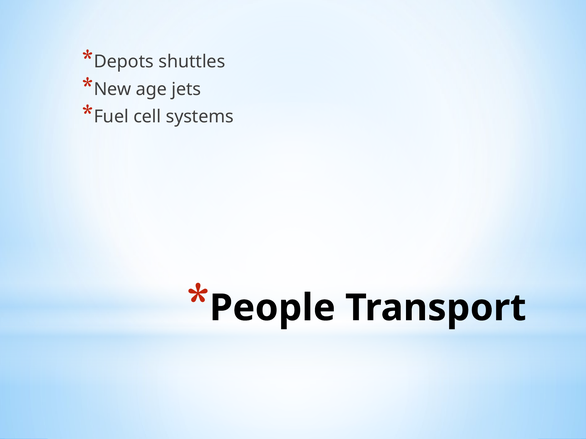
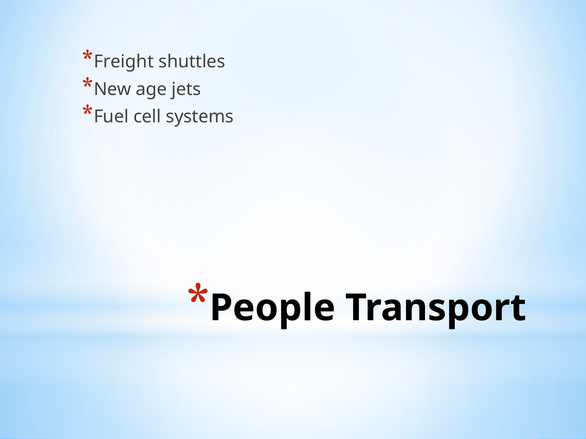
Depots: Depots -> Freight
